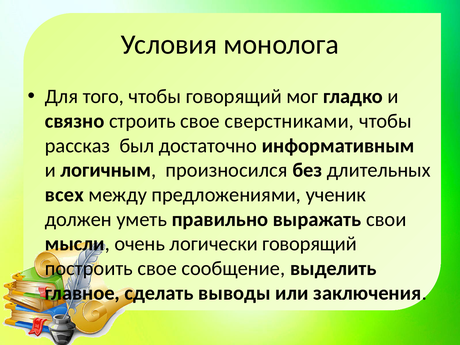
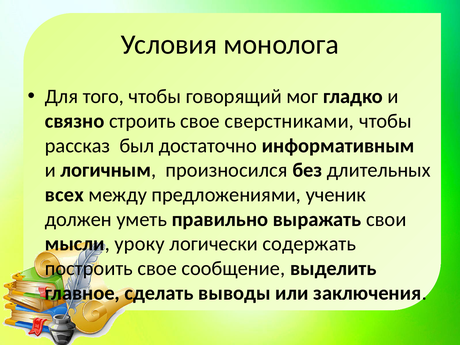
очень: очень -> уроку
логически говорящий: говорящий -> содержать
